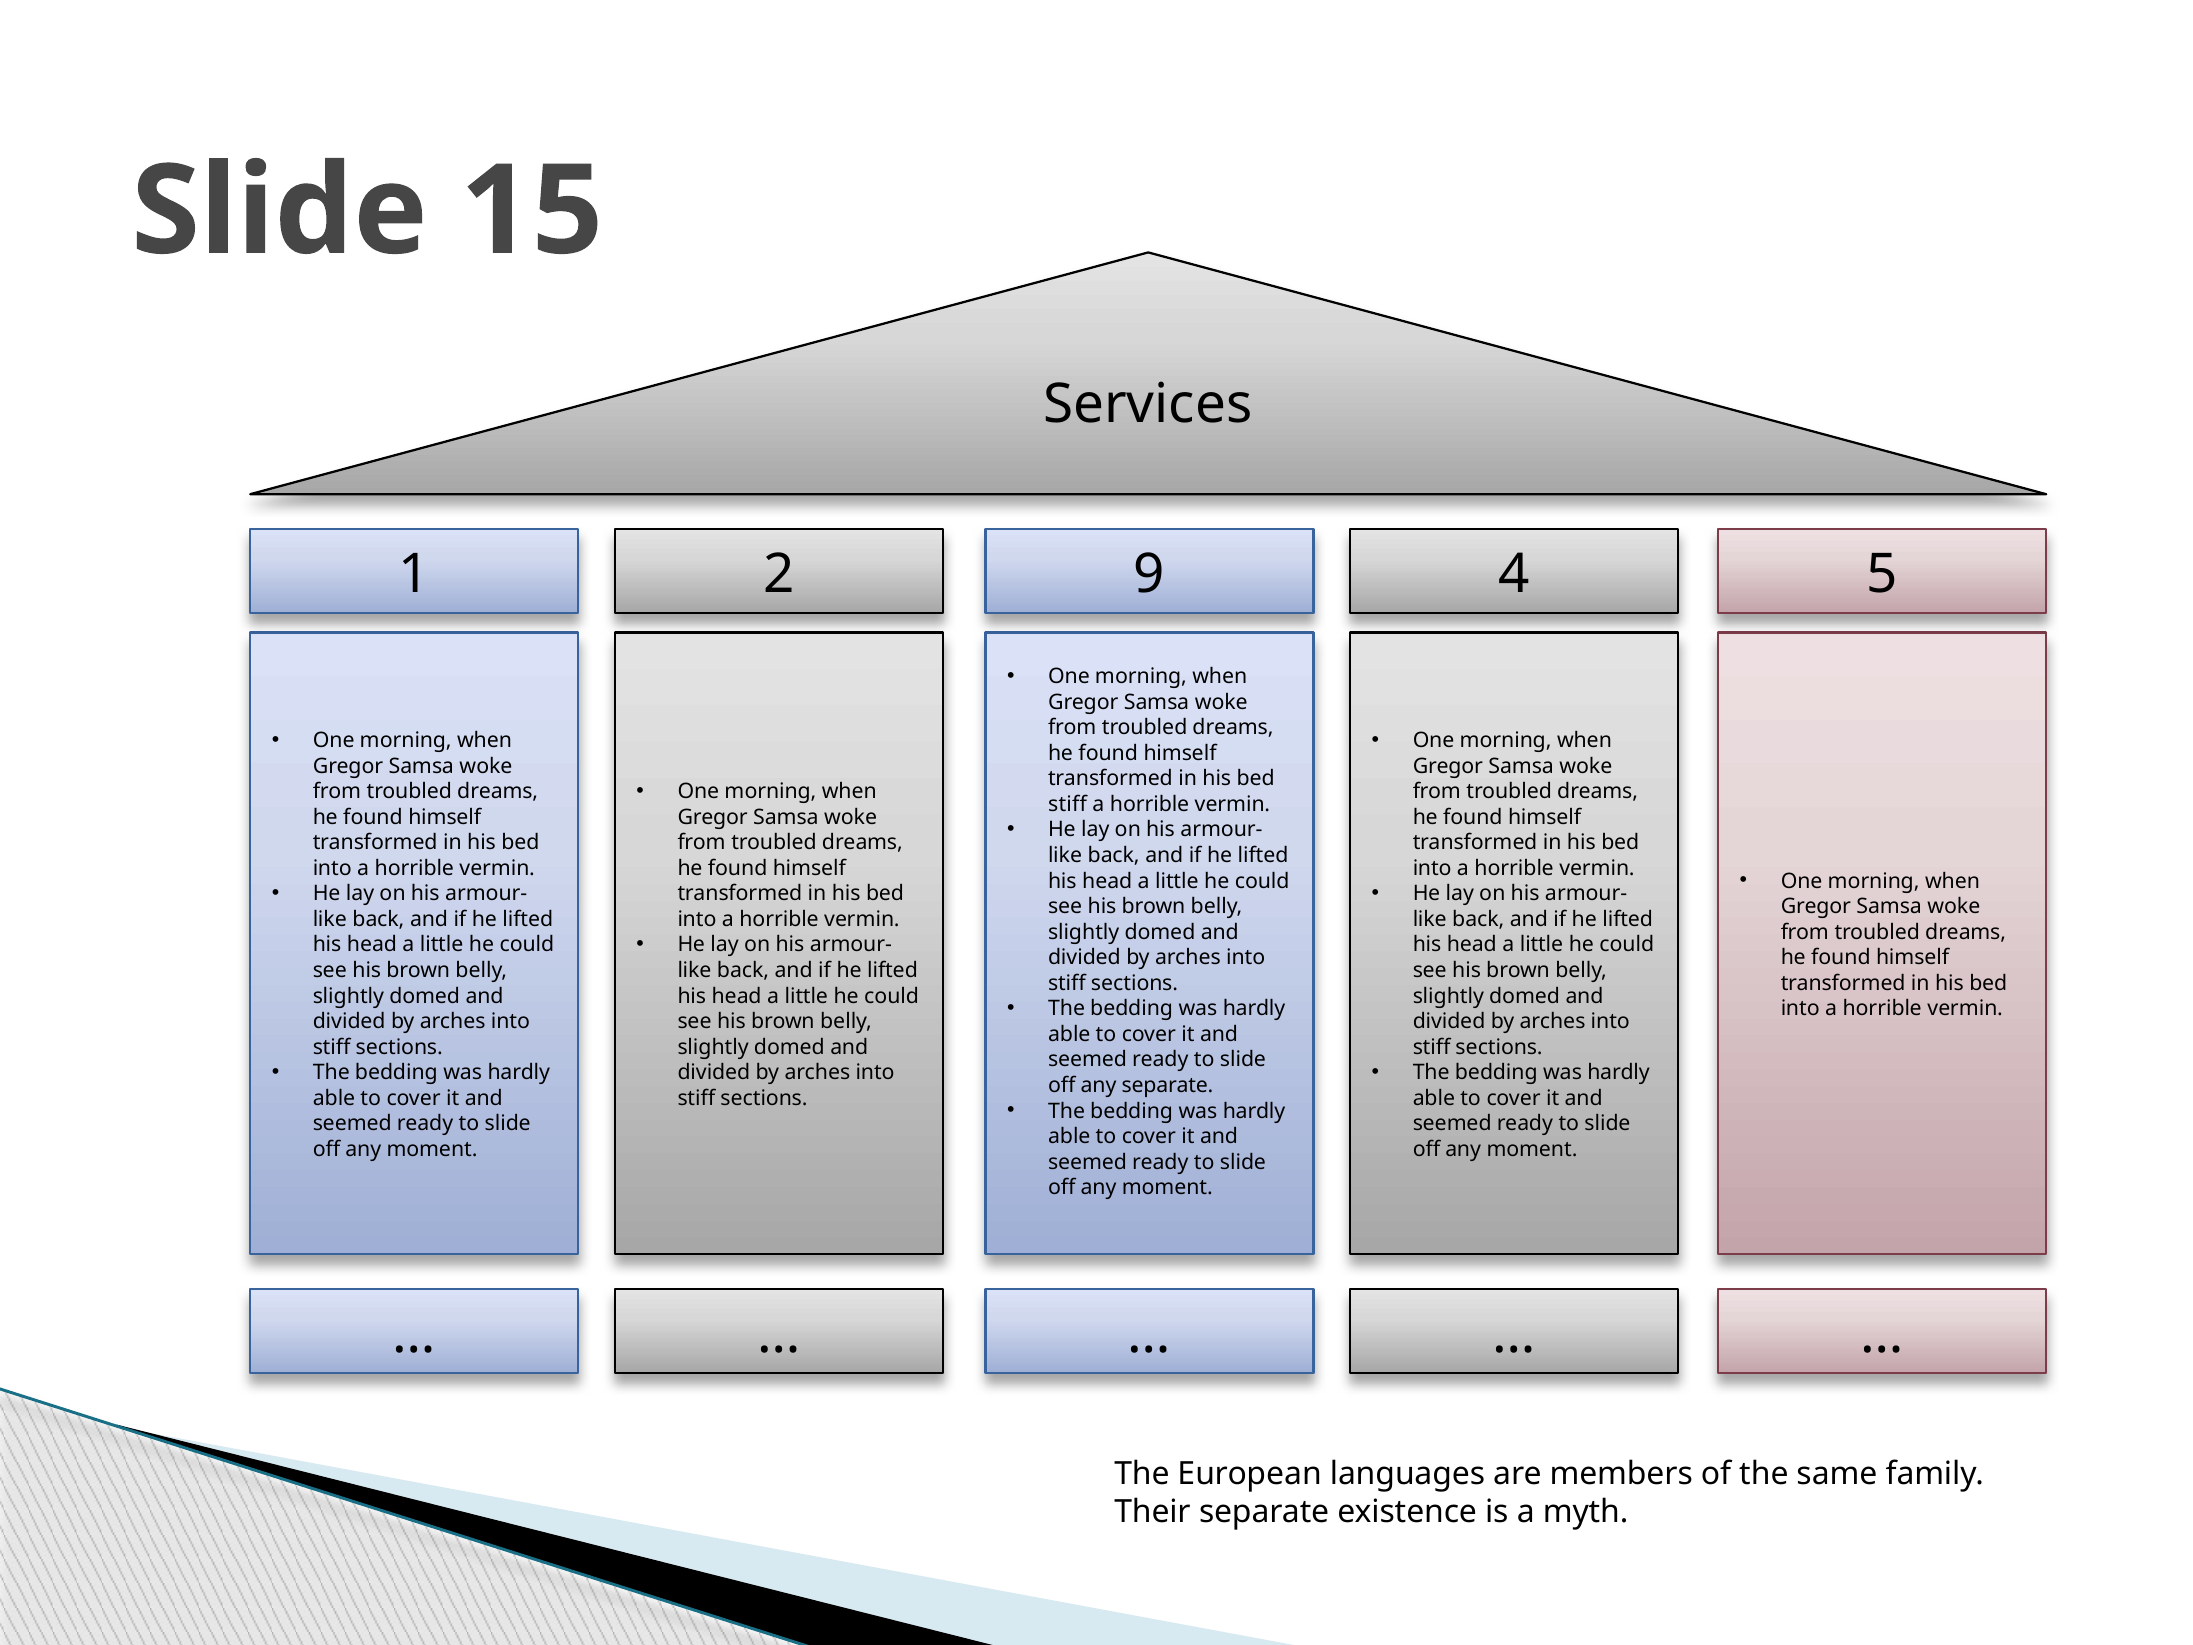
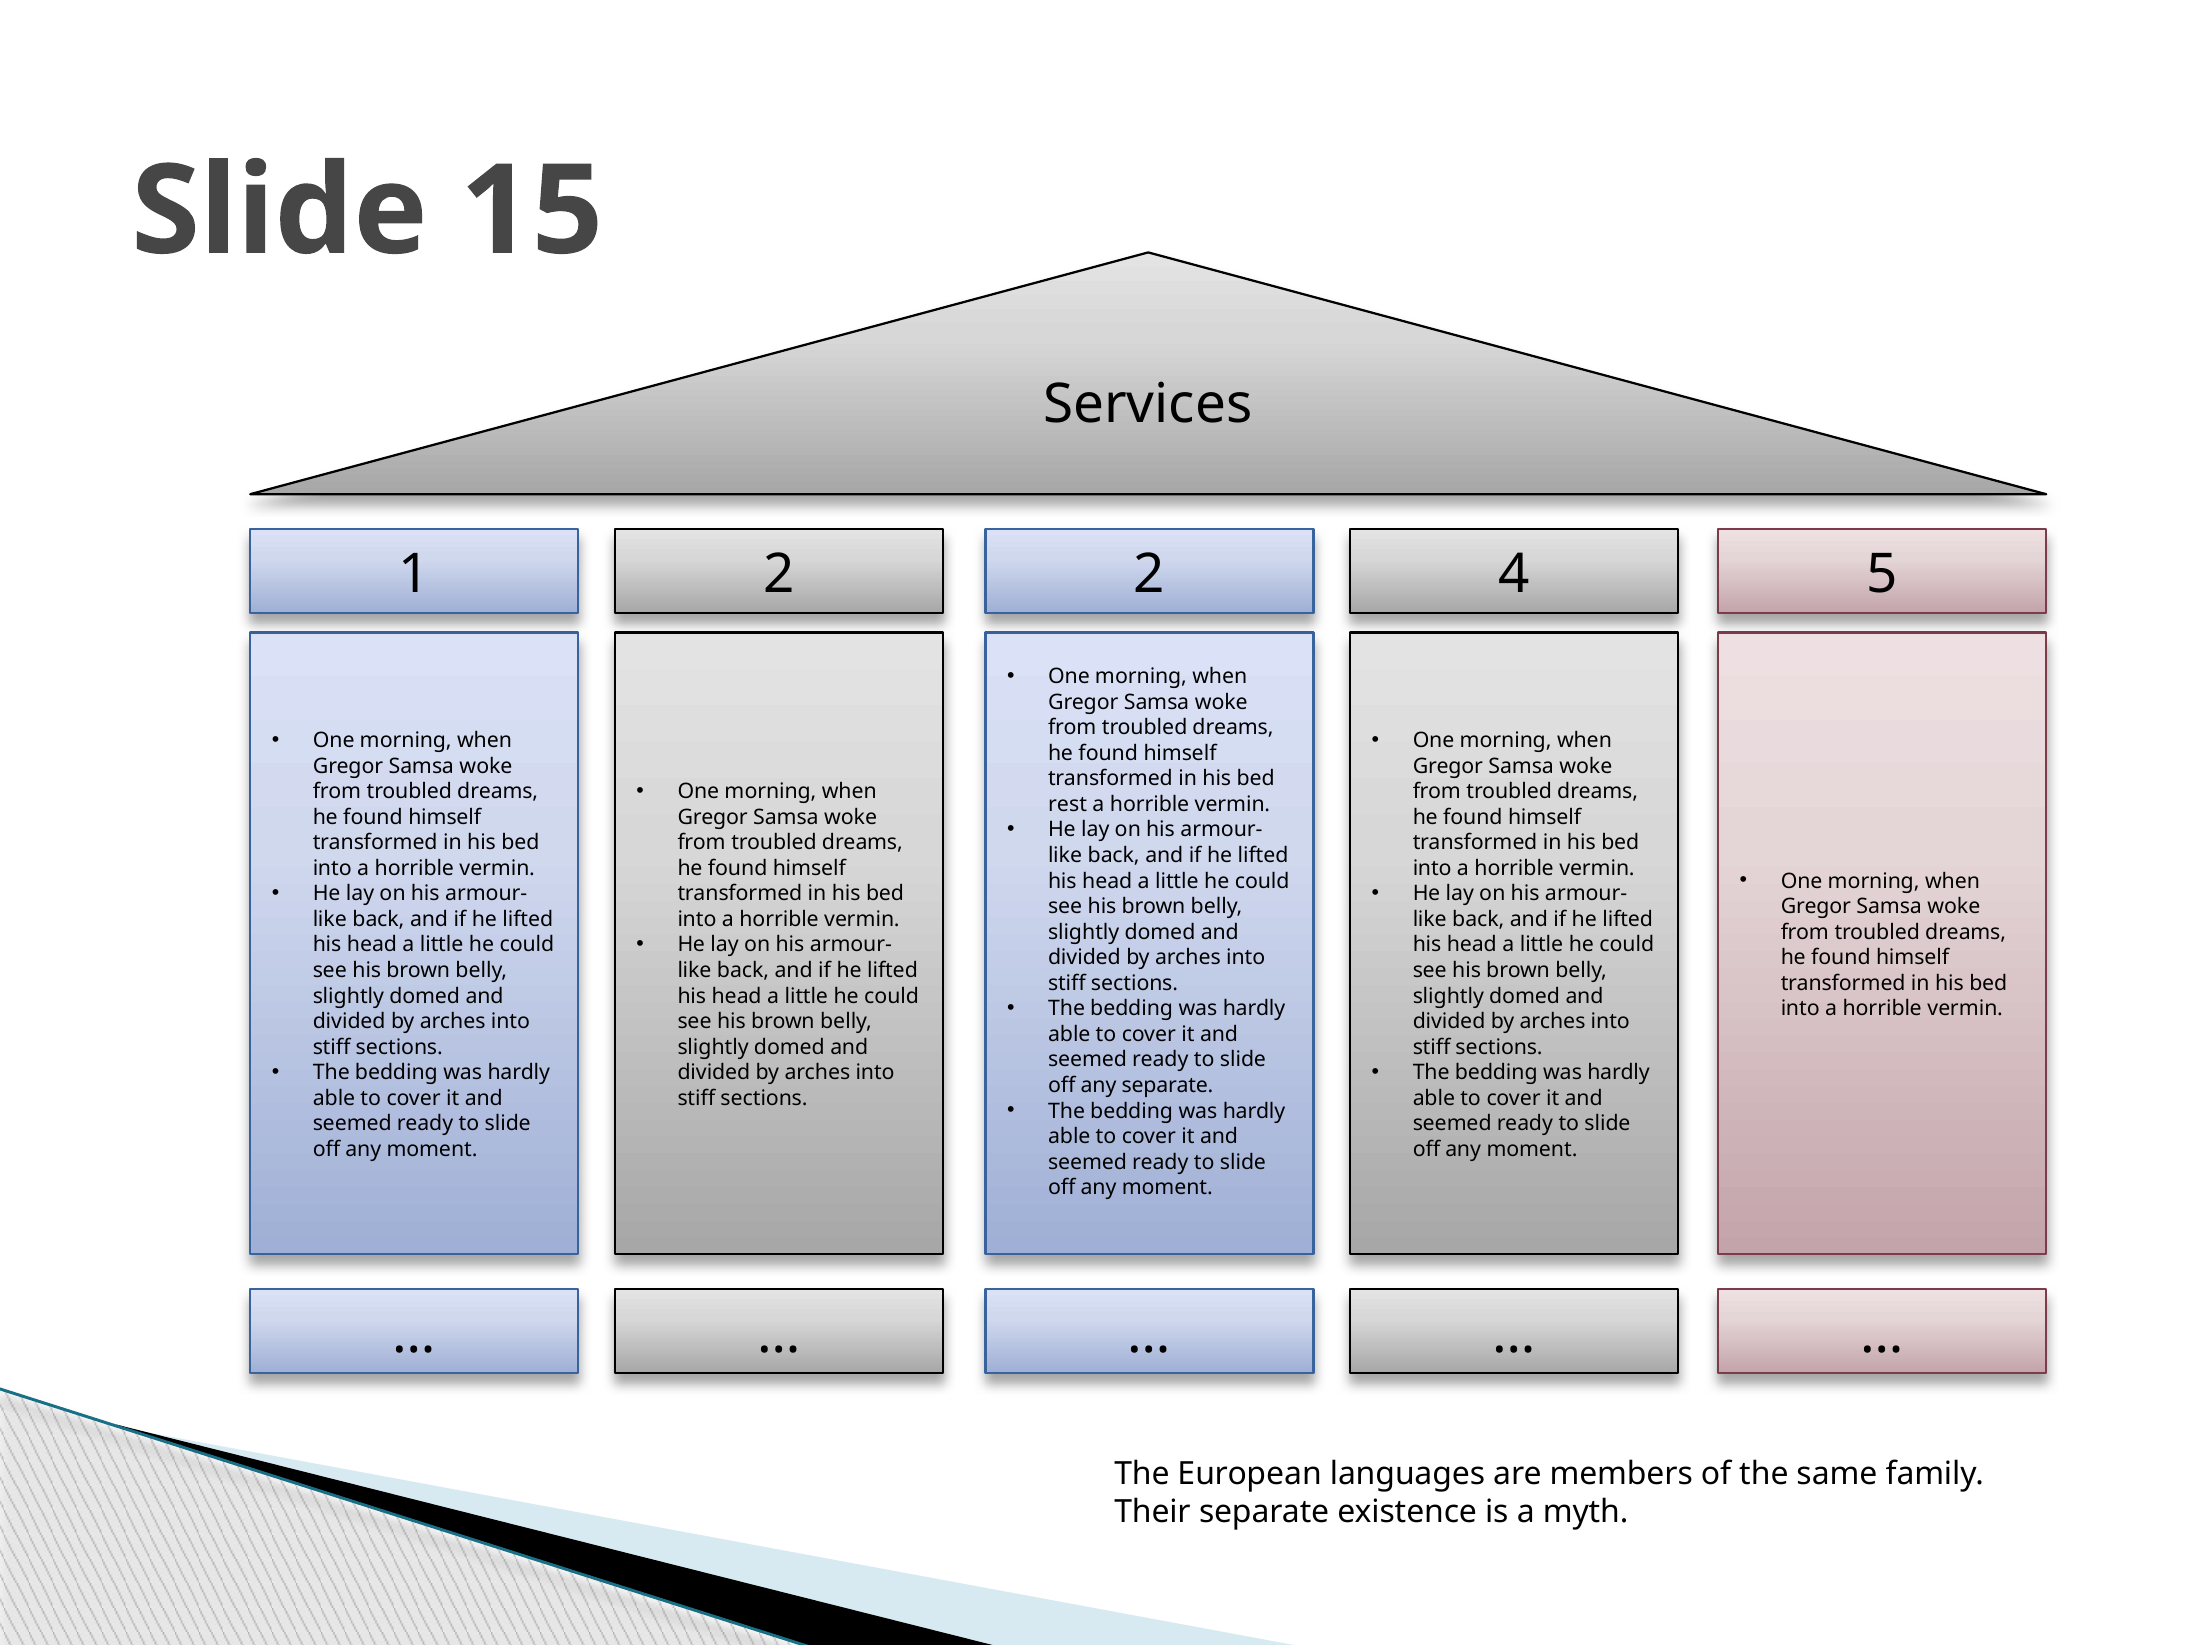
2 9: 9 -> 2
stiff at (1068, 804): stiff -> rest
